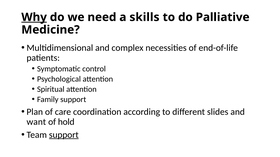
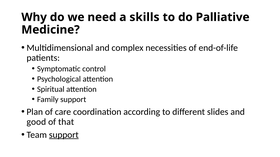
Why underline: present -> none
want: want -> good
hold: hold -> that
